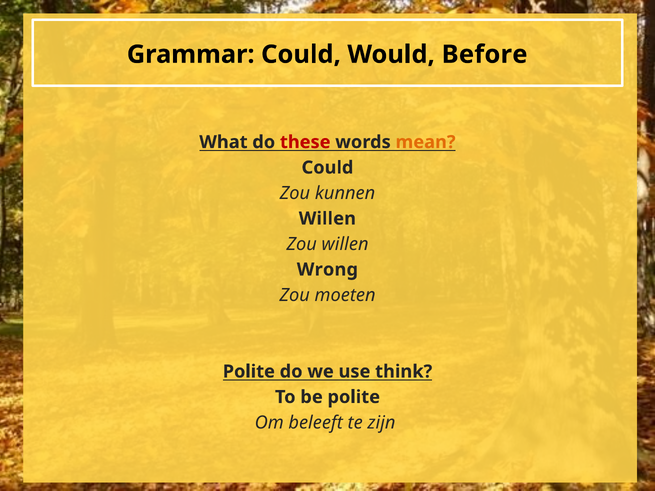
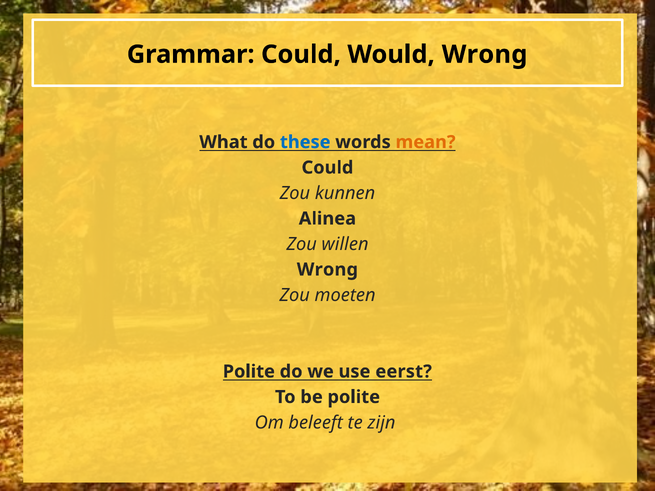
Would Before: Before -> Wrong
these colour: red -> blue
Willen at (327, 219): Willen -> Alinea
think: think -> eerst
